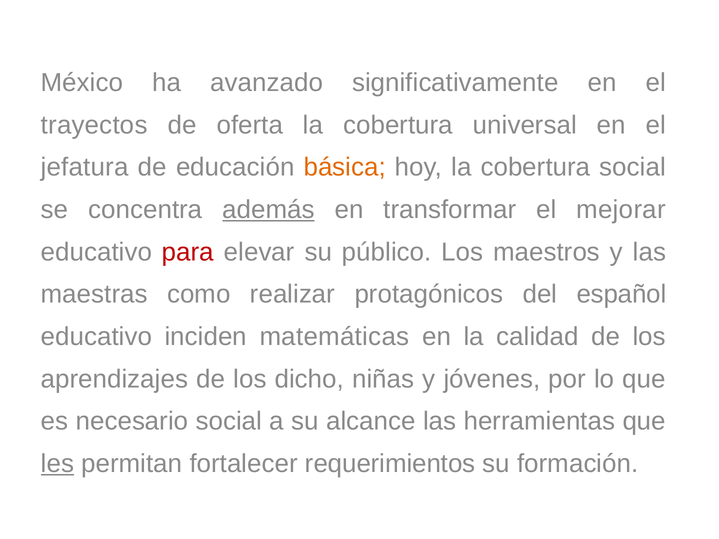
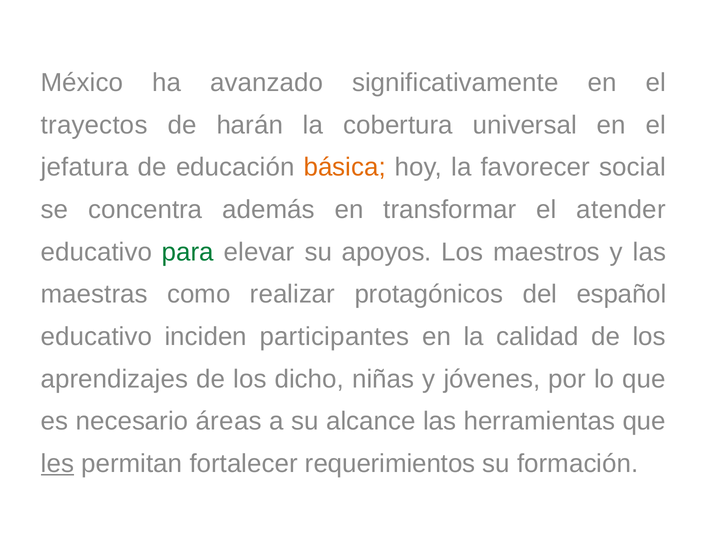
oferta: oferta -> harán
hoy la cobertura: cobertura -> favorecer
además underline: present -> none
mejorar: mejorar -> atender
para colour: red -> green
público: público -> apoyos
matemáticas: matemáticas -> participantes
necesario social: social -> áreas
